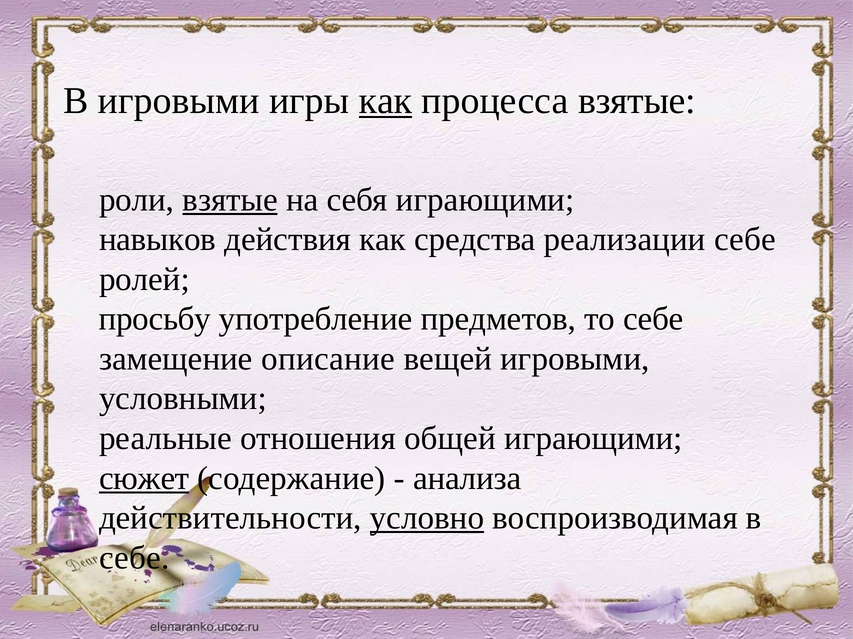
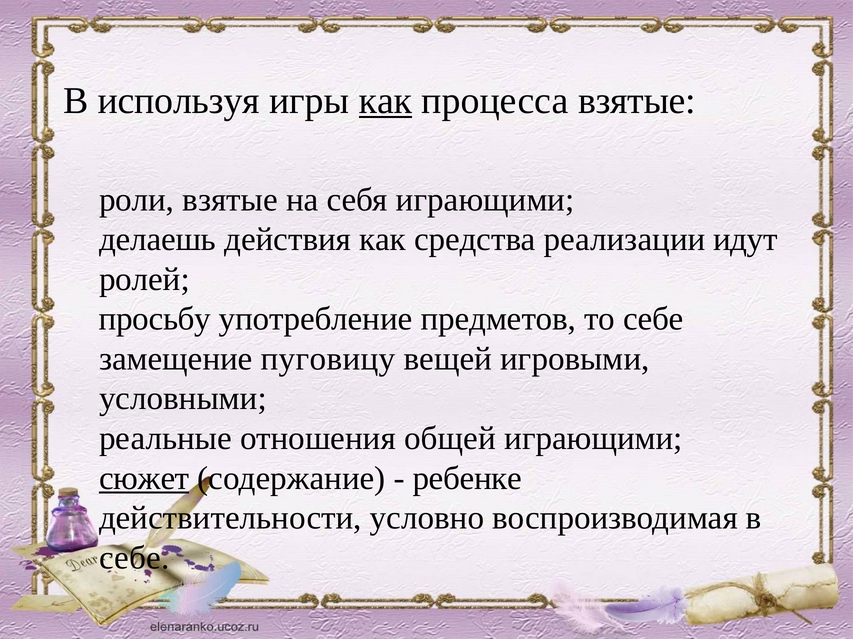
В игровыми: игровыми -> используя
взятые at (230, 200) underline: present -> none
навыков: навыков -> делаешь
реализации себе: себе -> идут
описание: описание -> пуговицу
анализа: анализа -> ребенке
условно underline: present -> none
